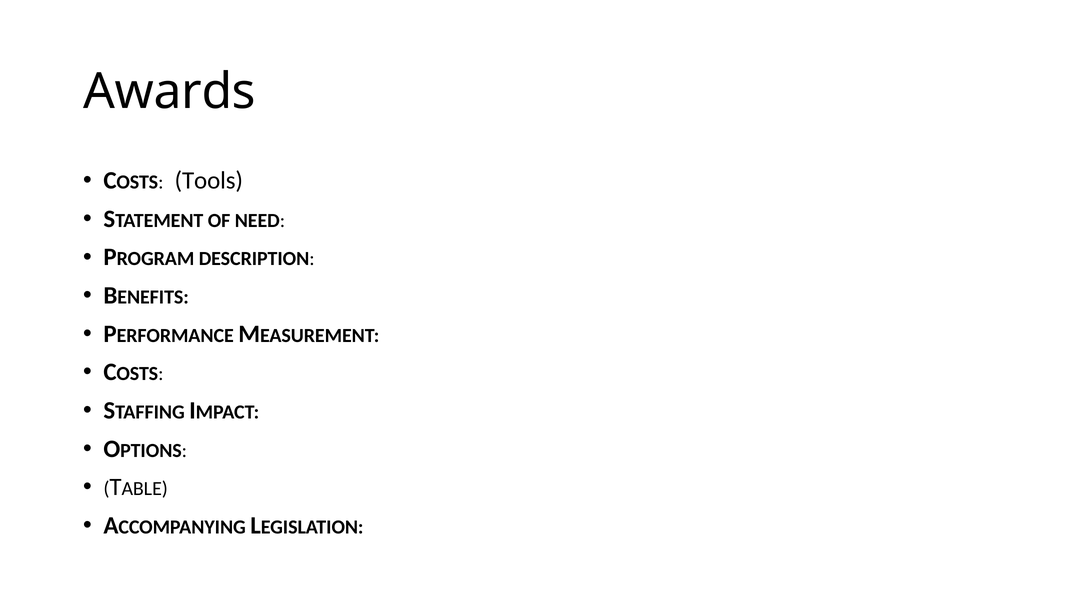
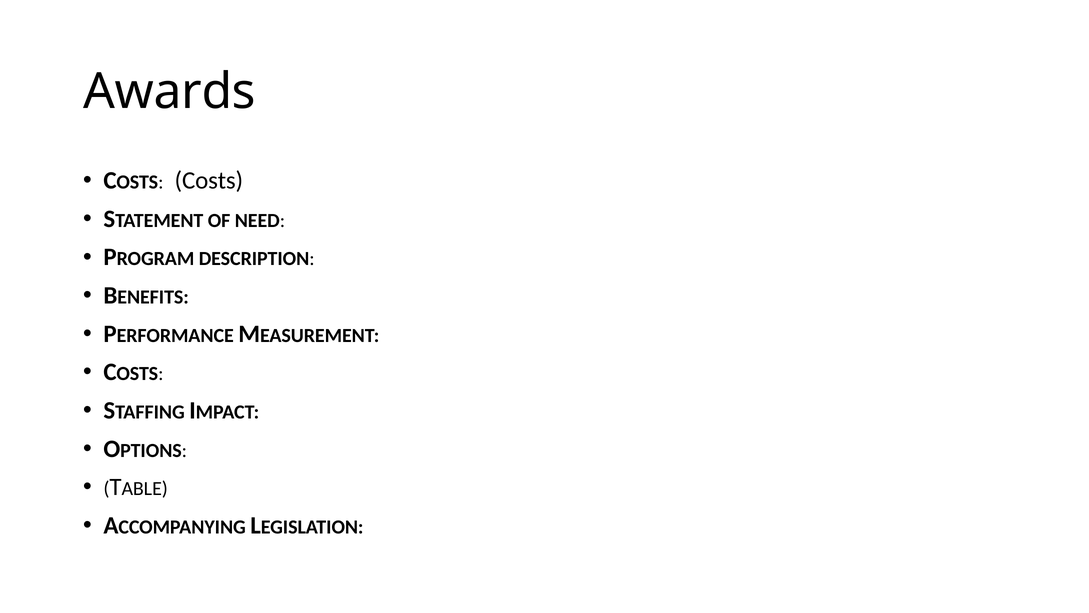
Tools: Tools -> Costs
